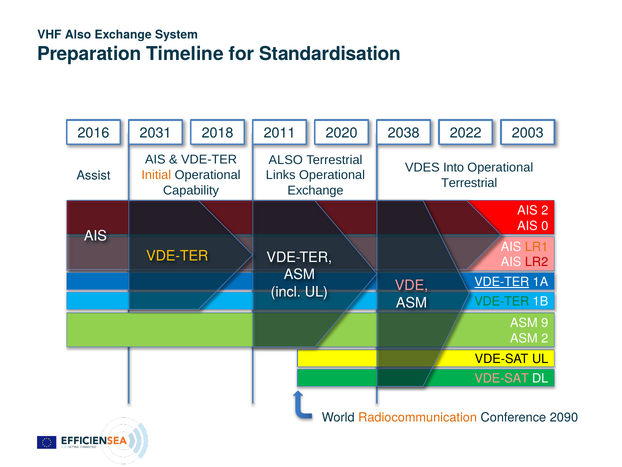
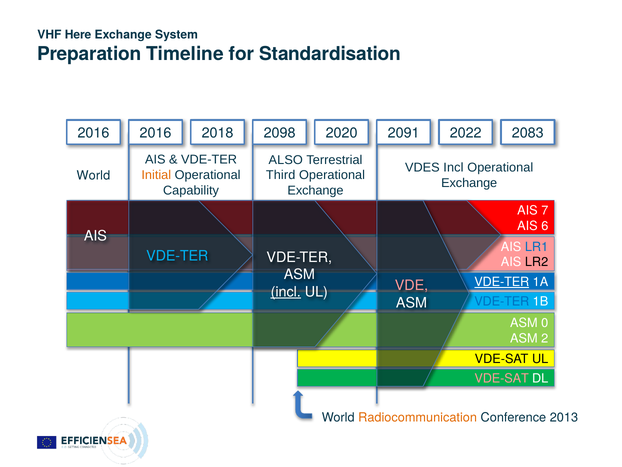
VHF Also: Also -> Here
2016 2031: 2031 -> 2016
2011: 2011 -> 2098
2038: 2038 -> 2091
2003: 2003 -> 2083
VDES Into: Into -> Incl
Links: Links -> Third
Assist at (93, 175): Assist -> World
Terrestrial at (469, 183): Terrestrial -> Exchange
AIS 2: 2 -> 7
0: 0 -> 6
LR1 colour: orange -> blue
VDE-TER at (177, 256) colour: yellow -> light blue
LR2 colour: red -> black
incl at (286, 292) underline: none -> present
VDE-TER at (502, 301) colour: green -> blue
9: 9 -> 0
2090: 2090 -> 2013
